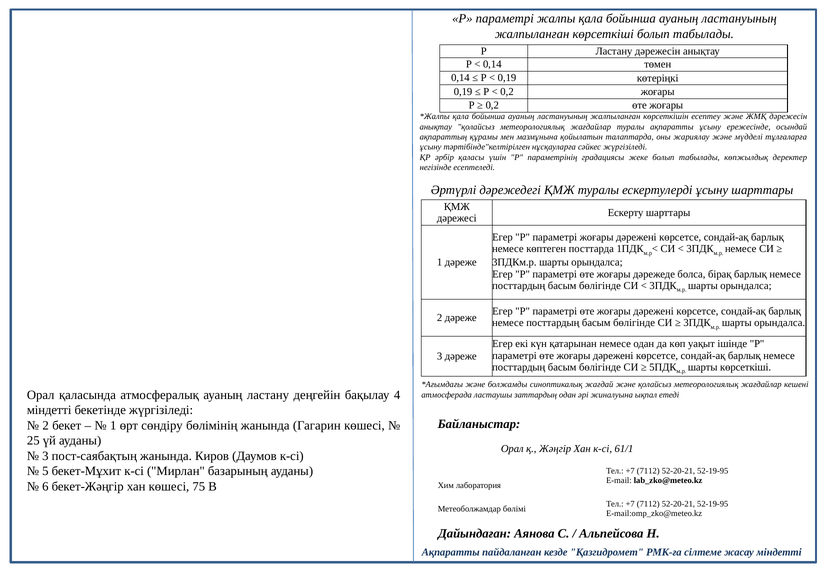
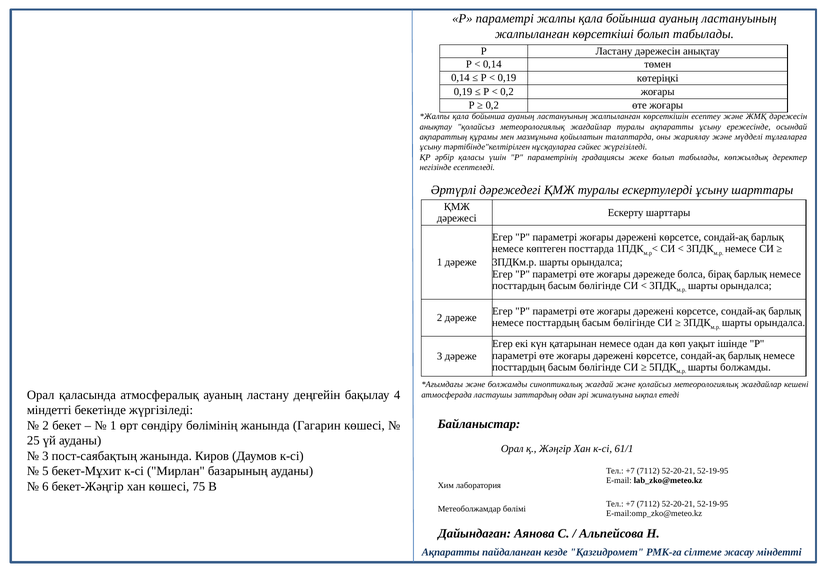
шарты көрсеткіші: көрсеткіші -> болжамды
